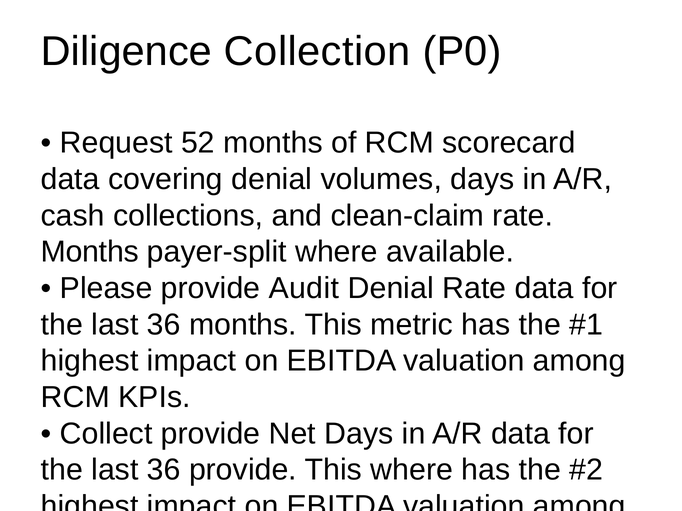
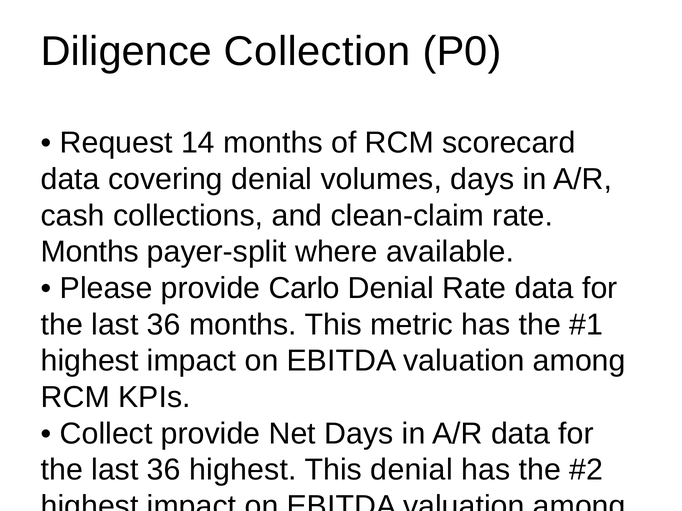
52: 52 -> 14
Audit: Audit -> Carlo
36 provide: provide -> highest
This where: where -> denial
